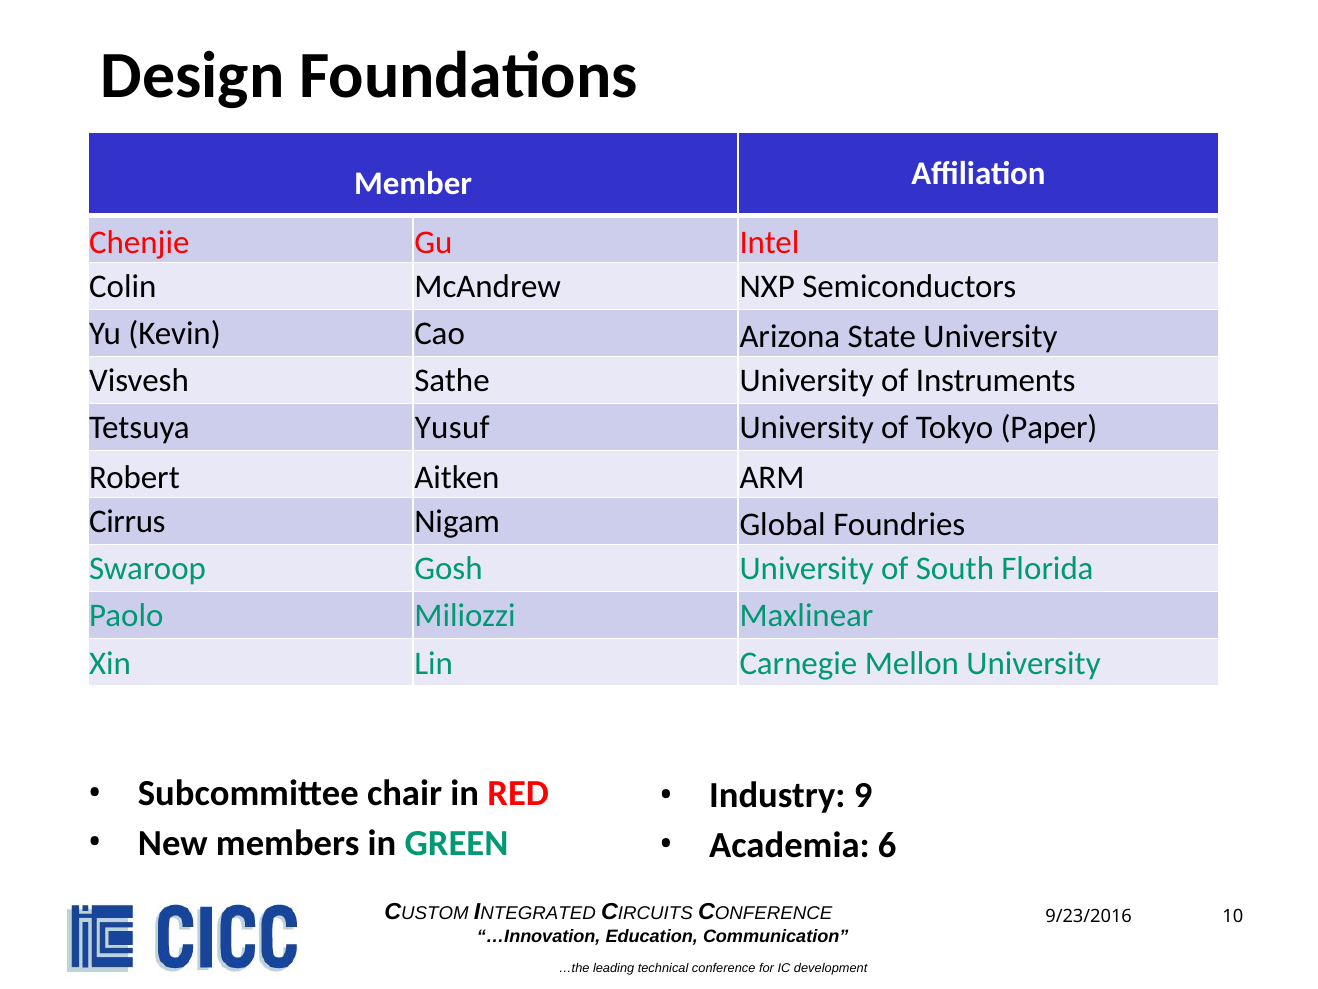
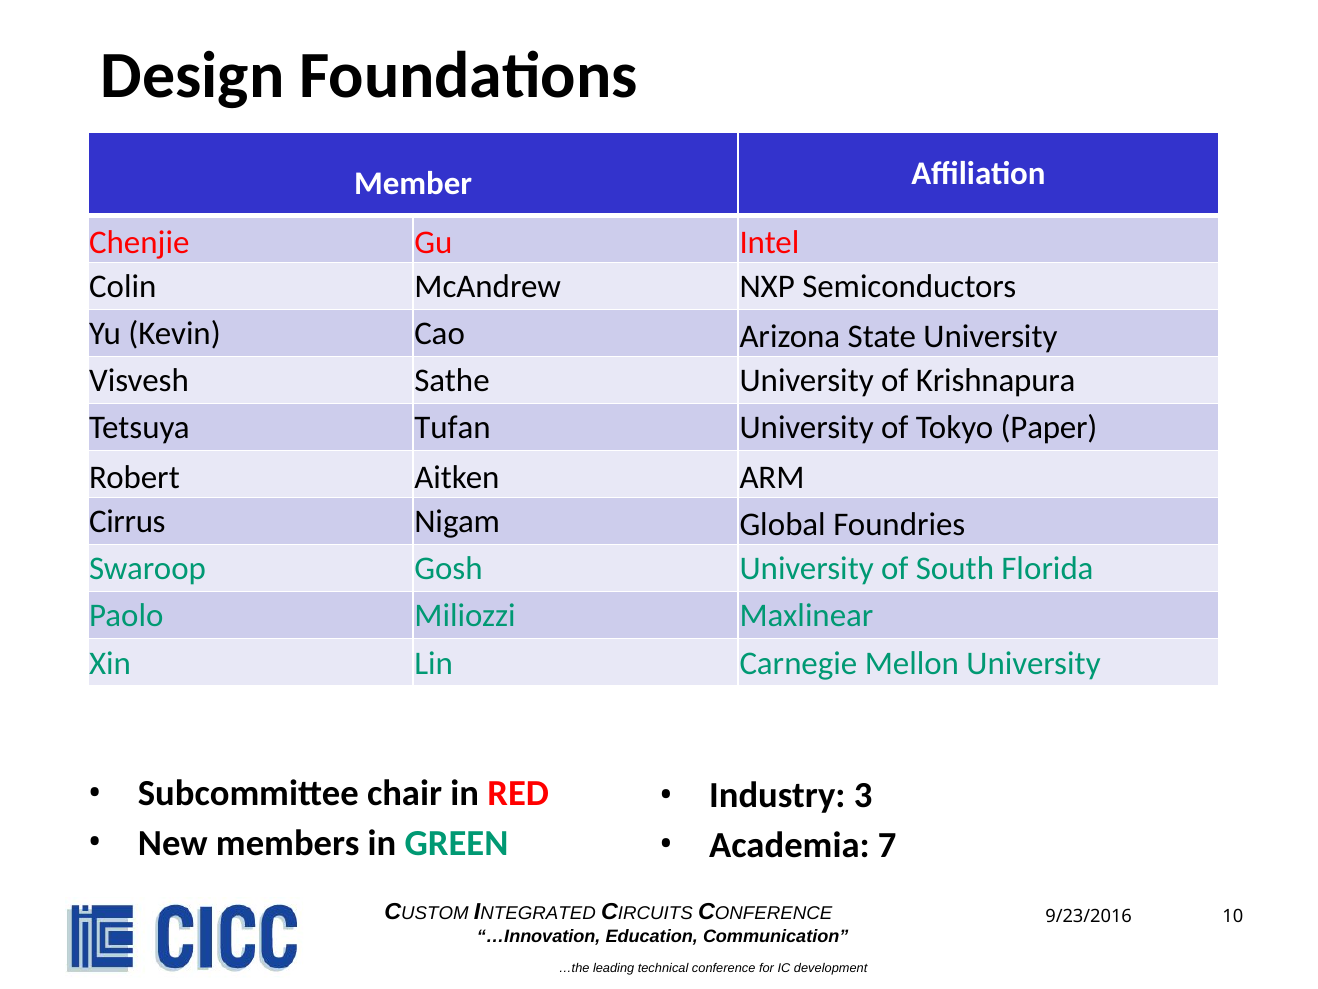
Instruments: Instruments -> Krishnapura
Yusuf: Yusuf -> Tufan
9: 9 -> 3
6: 6 -> 7
